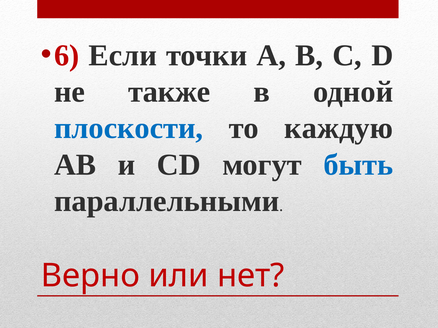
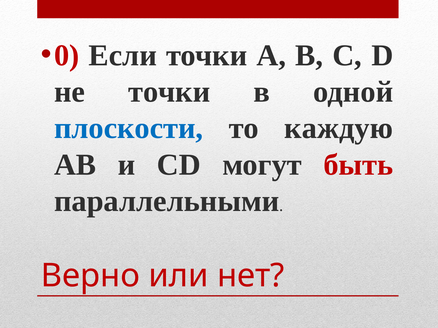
6: 6 -> 0
не также: также -> точки
быть colour: blue -> red
